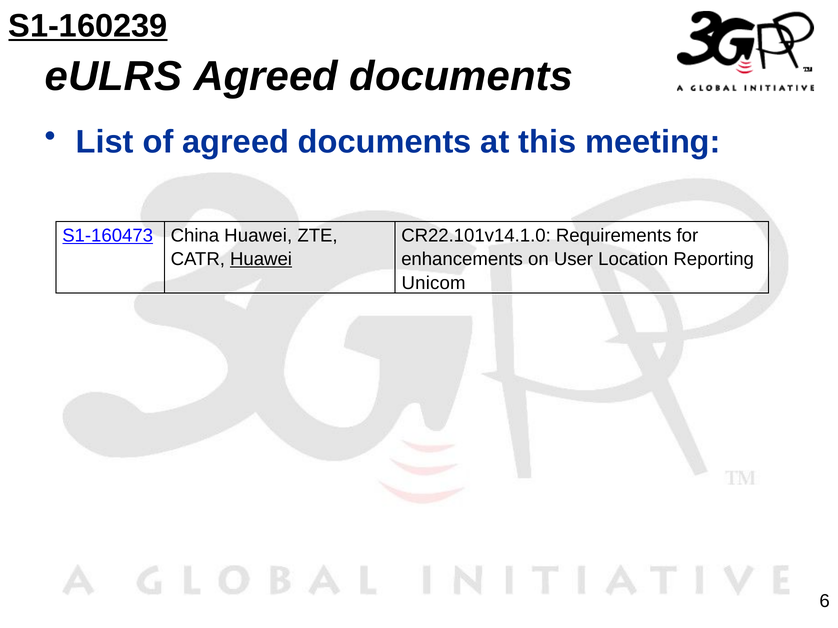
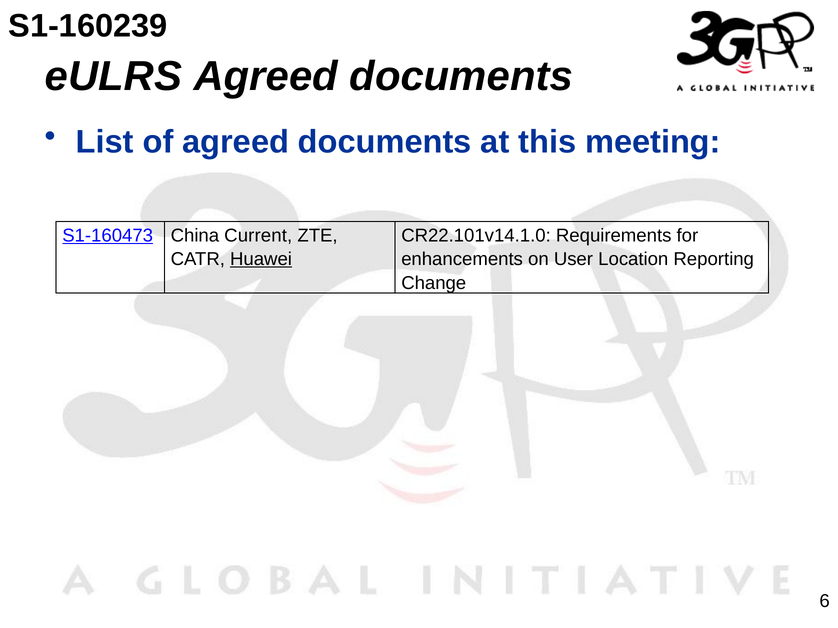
S1-160239 underline: present -> none
China Huawei: Huawei -> Current
Unicom: Unicom -> Change
